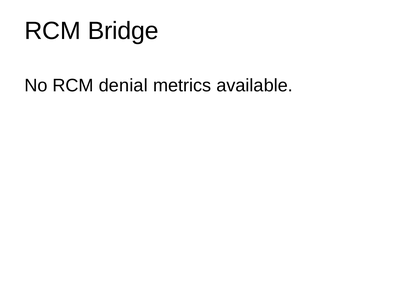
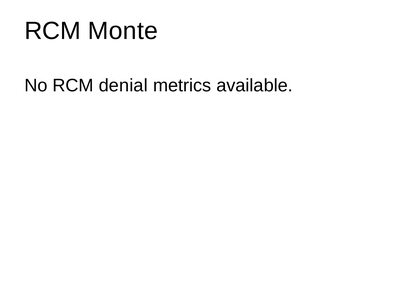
Bridge: Bridge -> Monte
